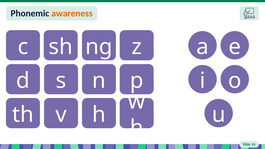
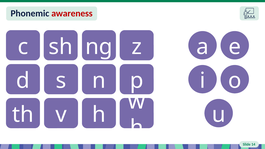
awareness colour: orange -> red
